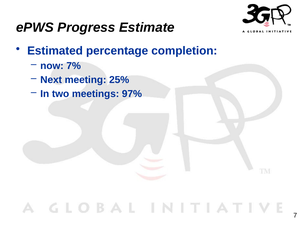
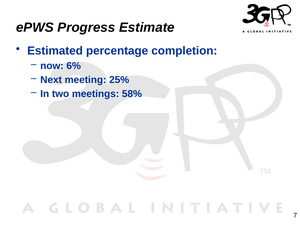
7%: 7% -> 6%
97%: 97% -> 58%
